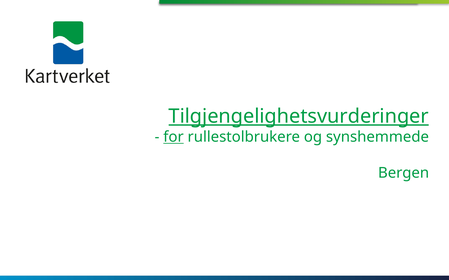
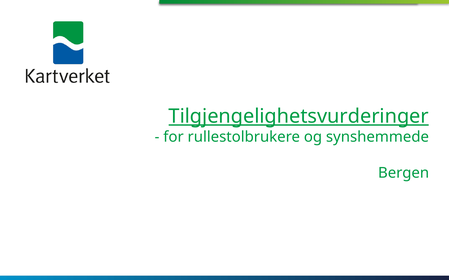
for underline: present -> none
